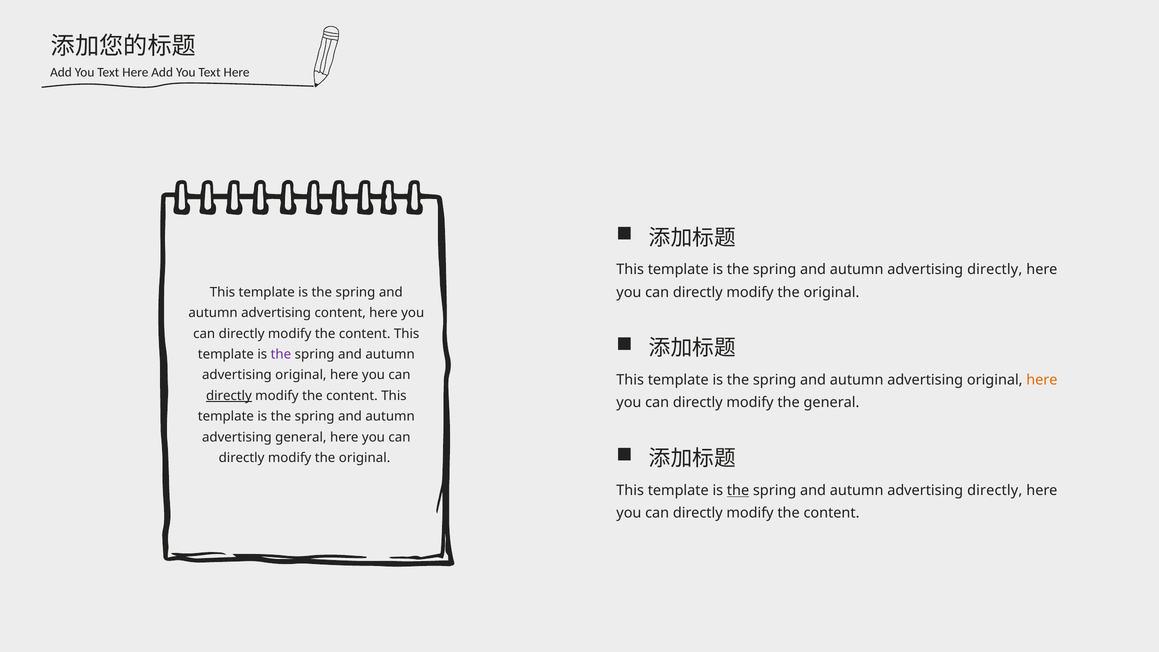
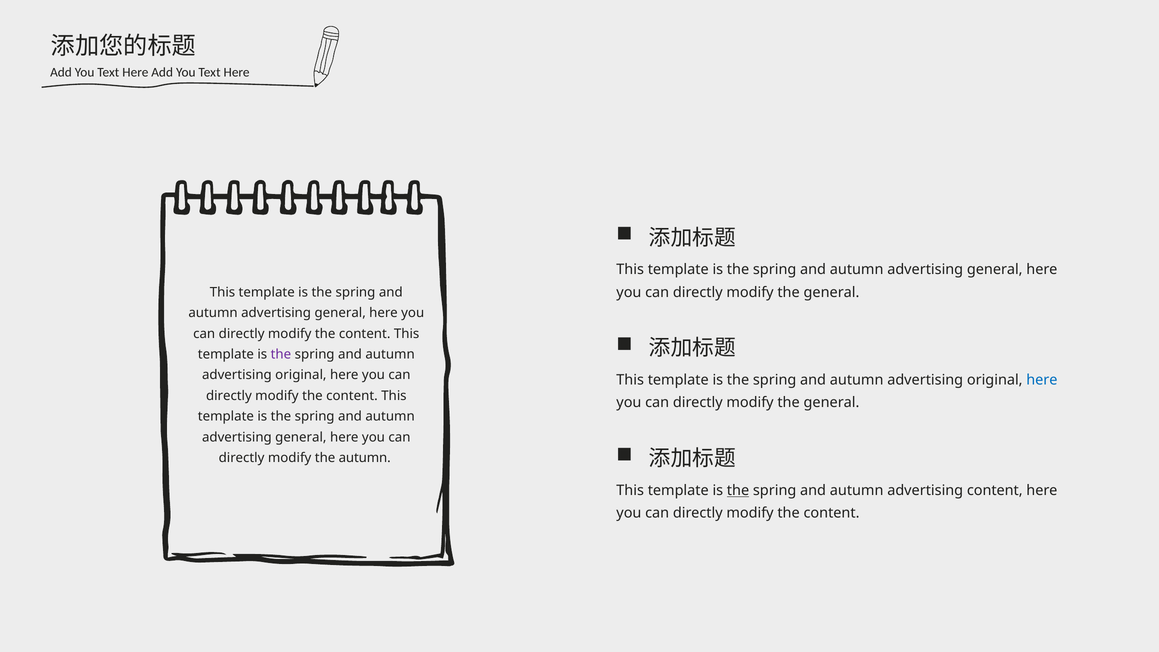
directly at (995, 270): directly -> general
original at (832, 292): original -> general
content at (340, 313): content -> general
here at (1042, 380) colour: orange -> blue
directly at (229, 396) underline: present -> none
original at (365, 458): original -> autumn
directly at (995, 490): directly -> content
